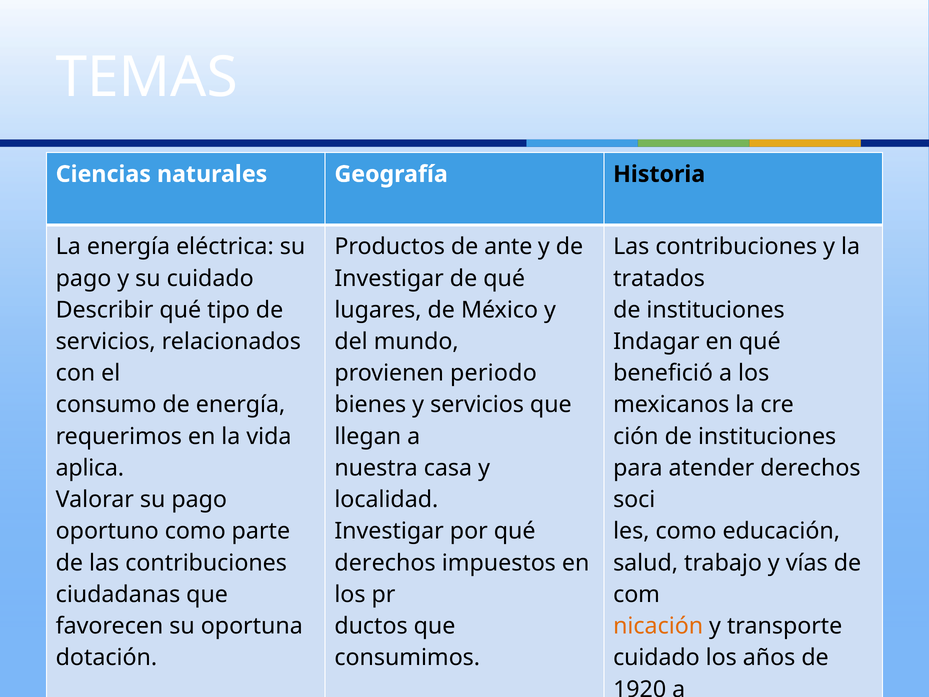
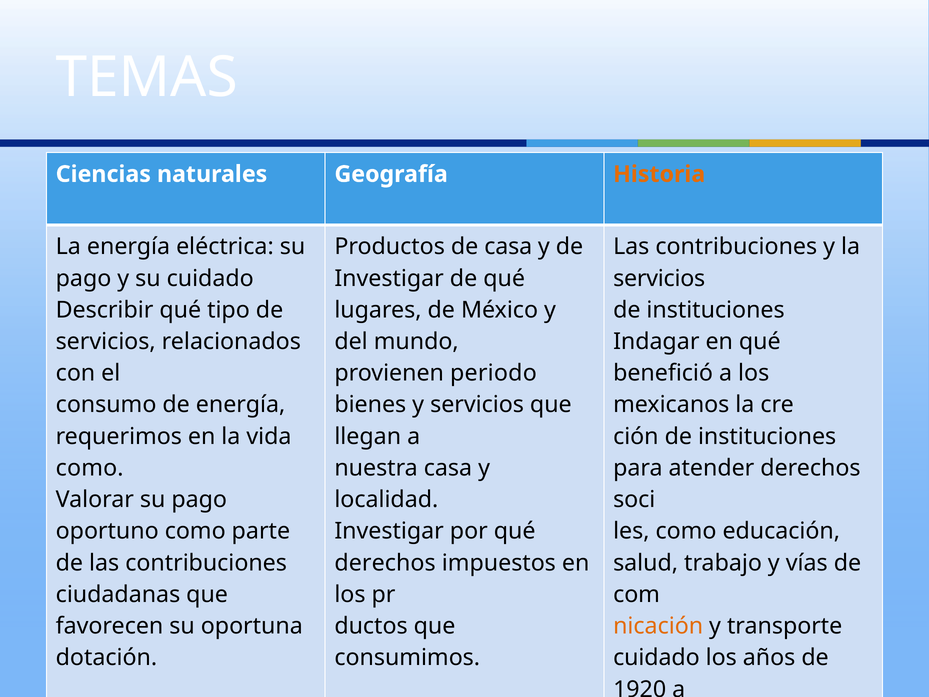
Historia colour: black -> orange
de ante: ante -> casa
tratados at (659, 278): tratados -> servicios
aplica at (90, 468): aplica -> como
